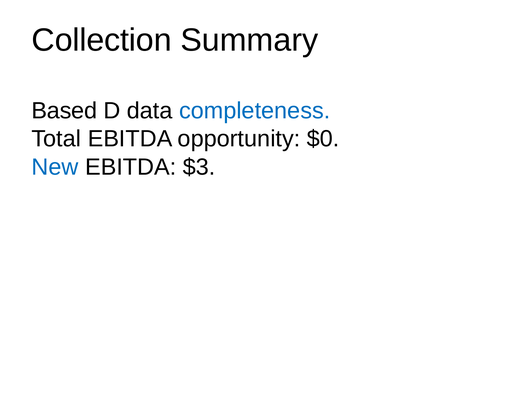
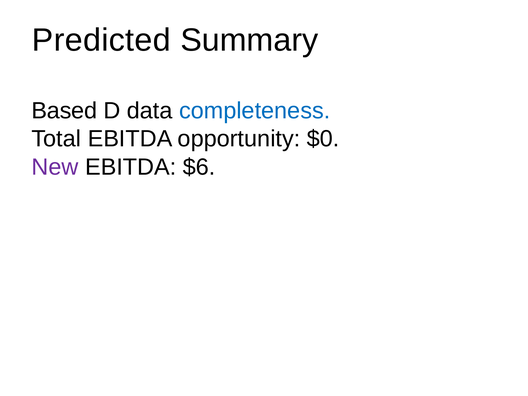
Collection: Collection -> Predicted
New colour: blue -> purple
$3: $3 -> $6
